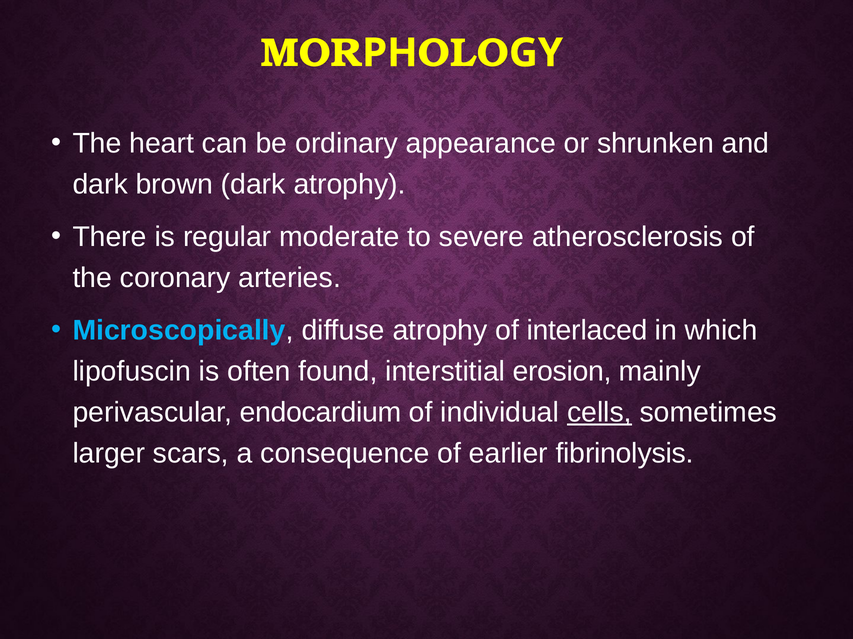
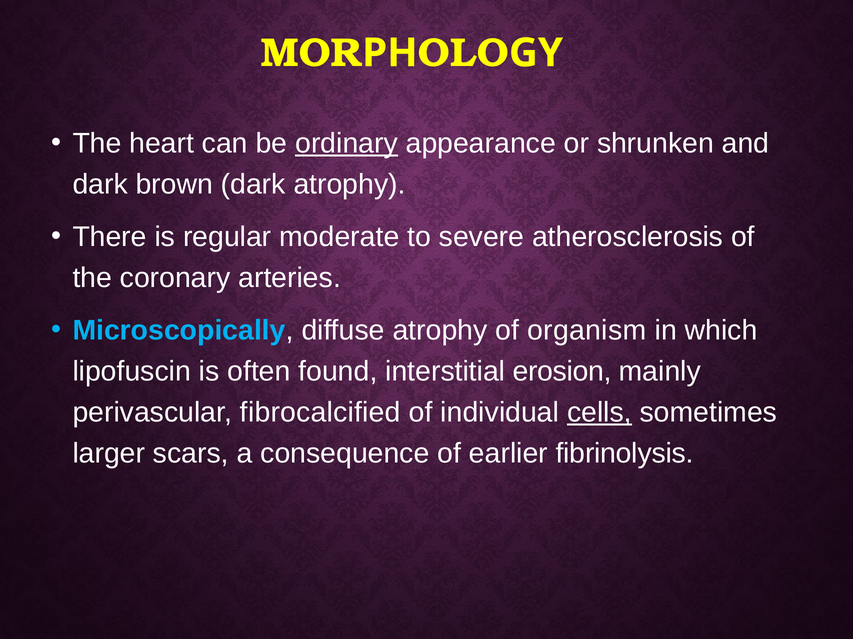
ordinary underline: none -> present
interlaced: interlaced -> organism
endocardium: endocardium -> fibrocalcified
